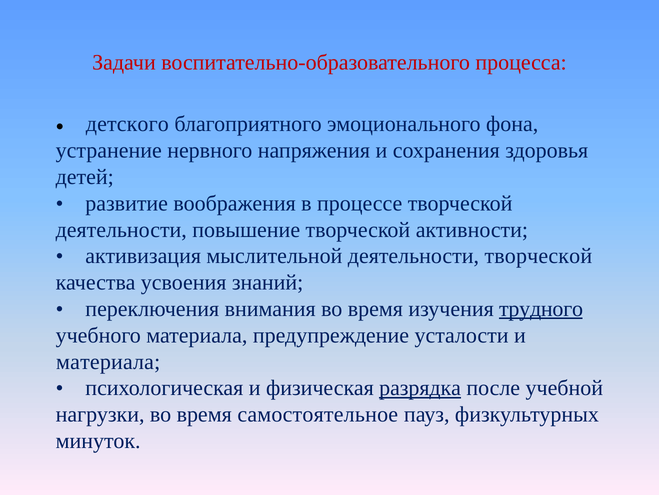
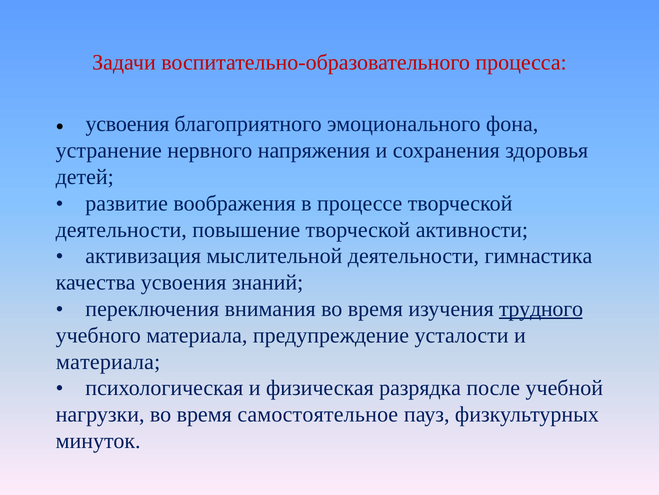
детского at (127, 124): детского -> усвоения
деятельности творческой: творческой -> гимнастика
разрядка underline: present -> none
